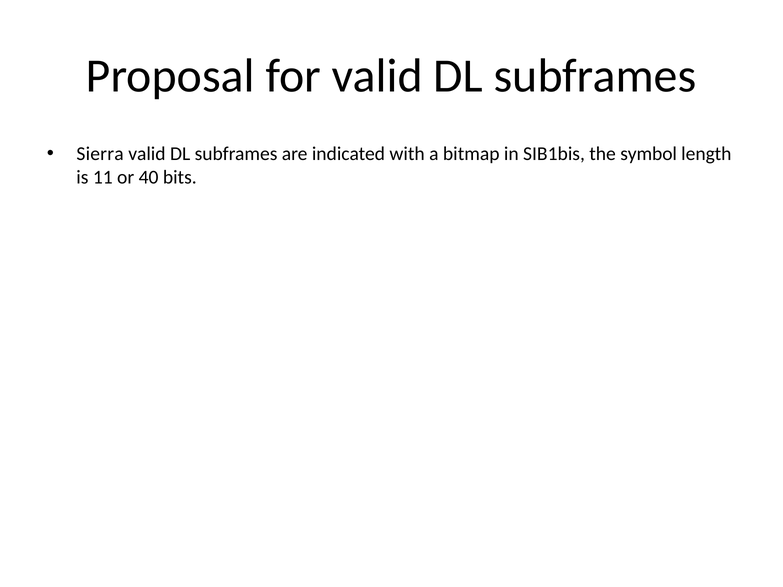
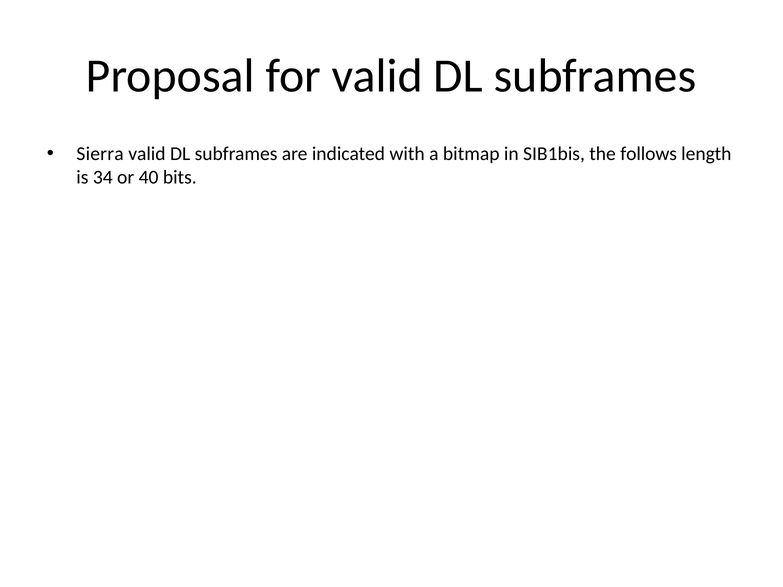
symbol: symbol -> follows
11: 11 -> 34
